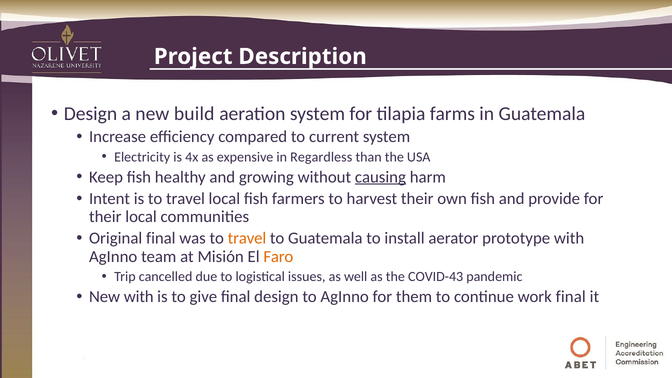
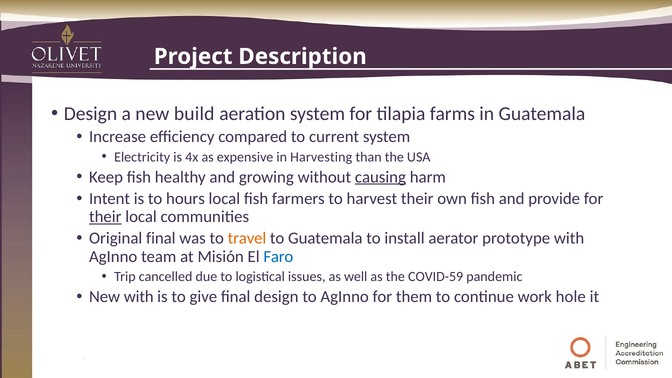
Regardless: Regardless -> Harvesting
is to travel: travel -> hours
their at (105, 217) underline: none -> present
Faro colour: orange -> blue
COVID-43: COVID-43 -> COVID-59
work final: final -> hole
